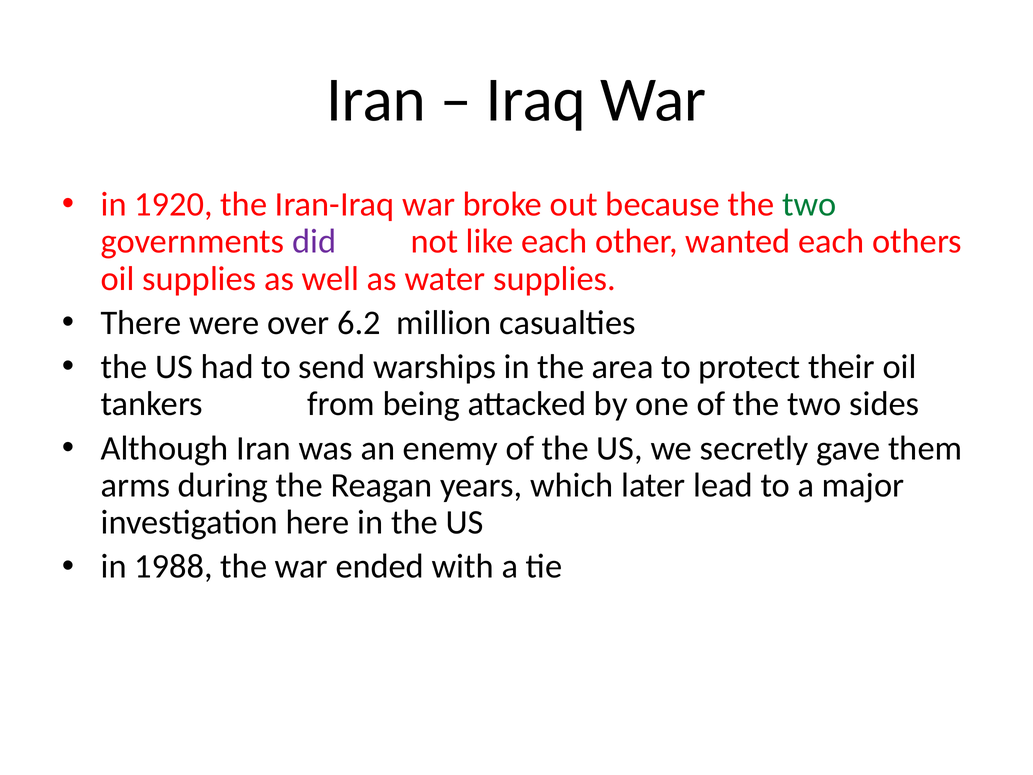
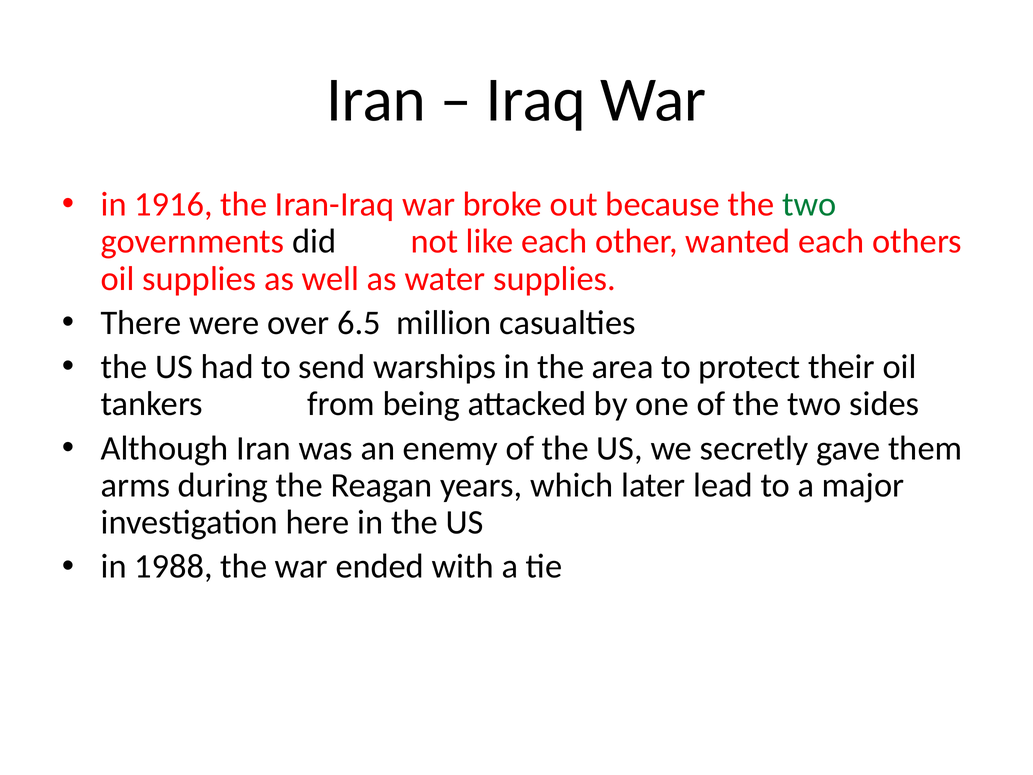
1920: 1920 -> 1916
did colour: purple -> black
6.2: 6.2 -> 6.5
